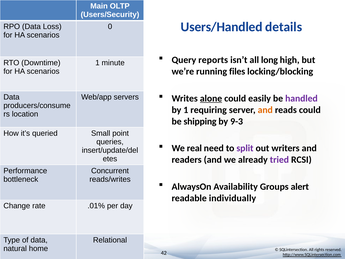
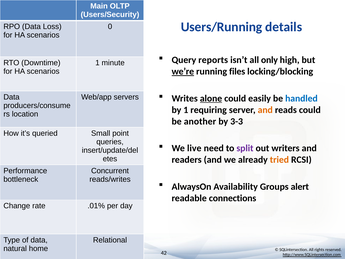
Users/Handled: Users/Handled -> Users/Running
long: long -> only
we’re underline: none -> present
handled colour: purple -> blue
shipping: shipping -> another
9-3: 9-3 -> 3-3
real: real -> live
tried colour: purple -> orange
individually: individually -> connections
